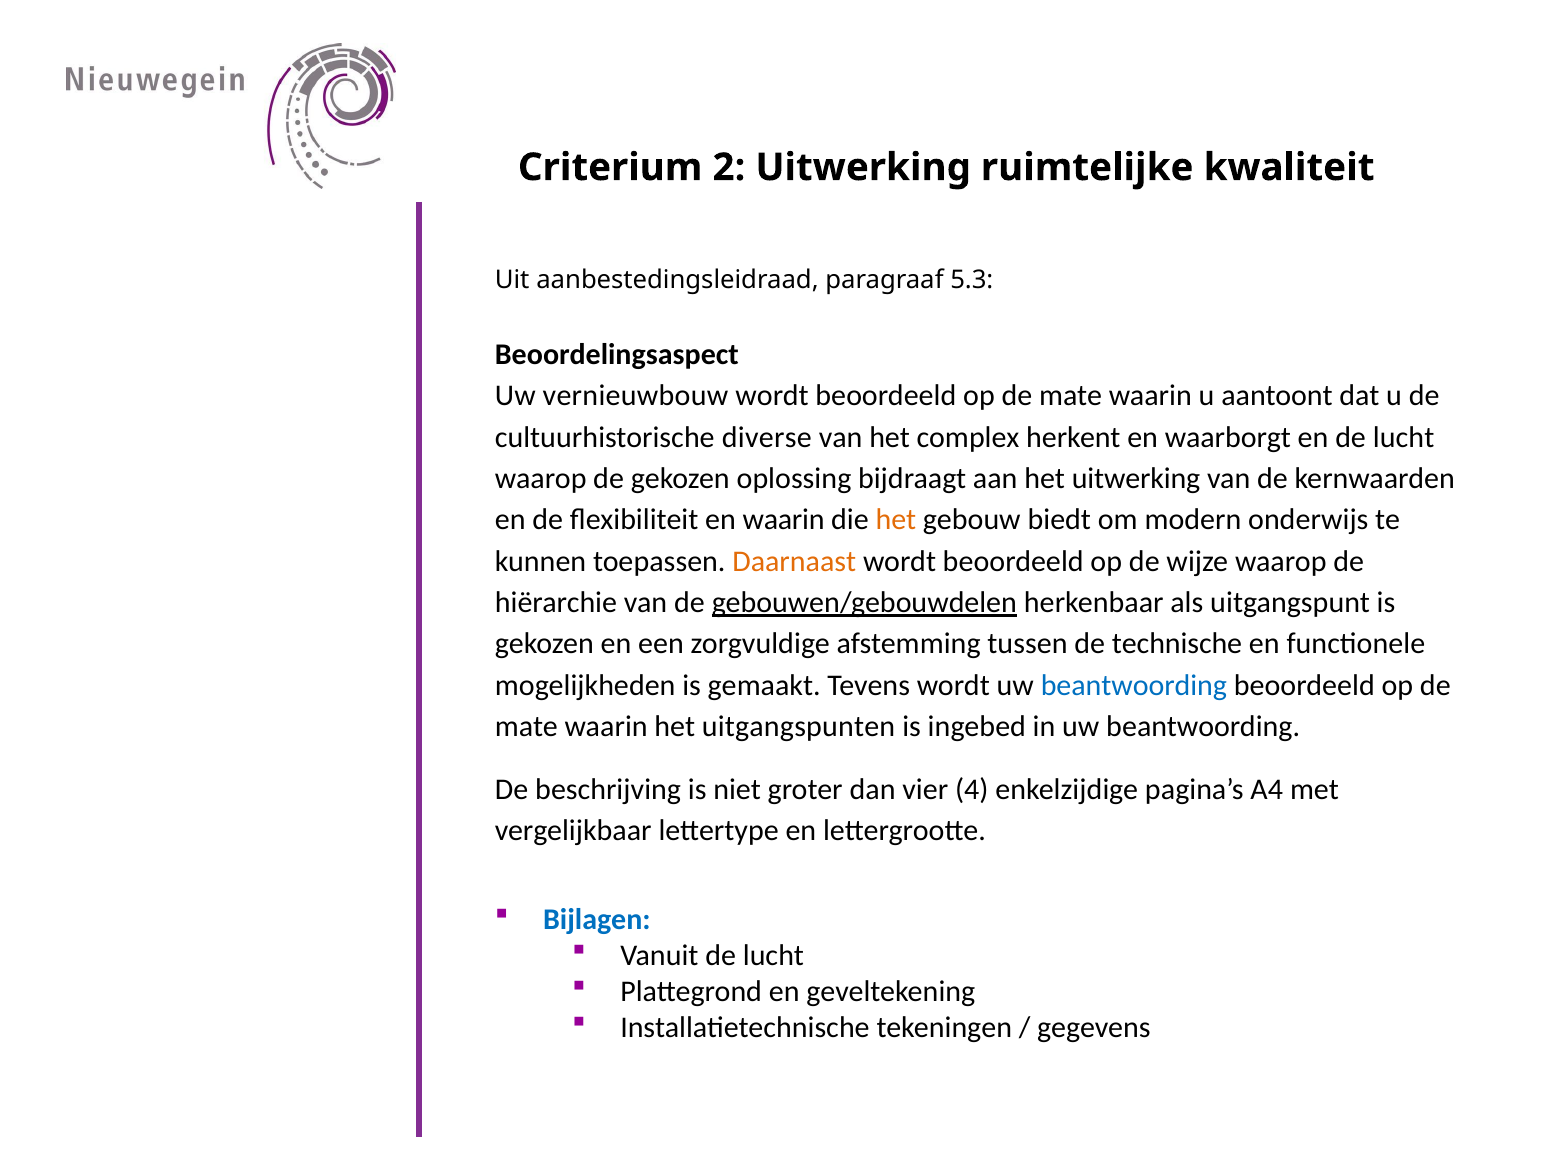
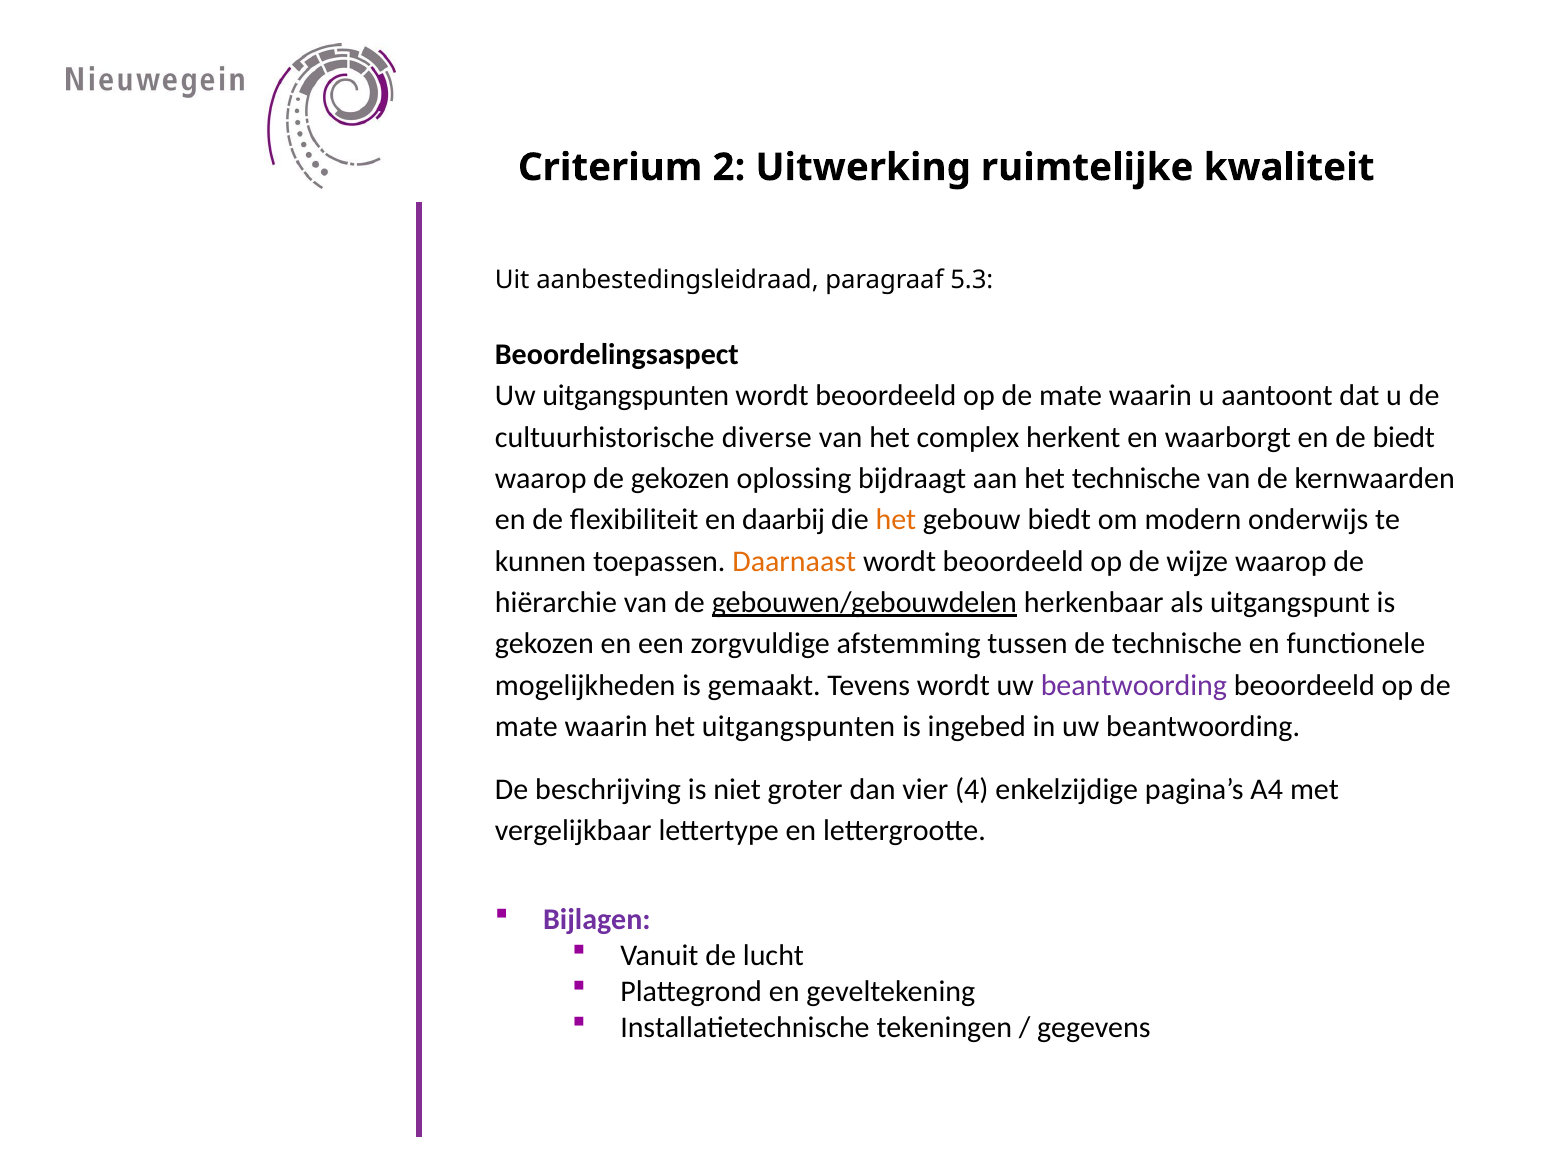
Uw vernieuwbouw: vernieuwbouw -> uitgangspunten
en de lucht: lucht -> biedt
het uitwerking: uitwerking -> technische
en waarin: waarin -> daarbij
beantwoording at (1134, 685) colour: blue -> purple
Bijlagen colour: blue -> purple
